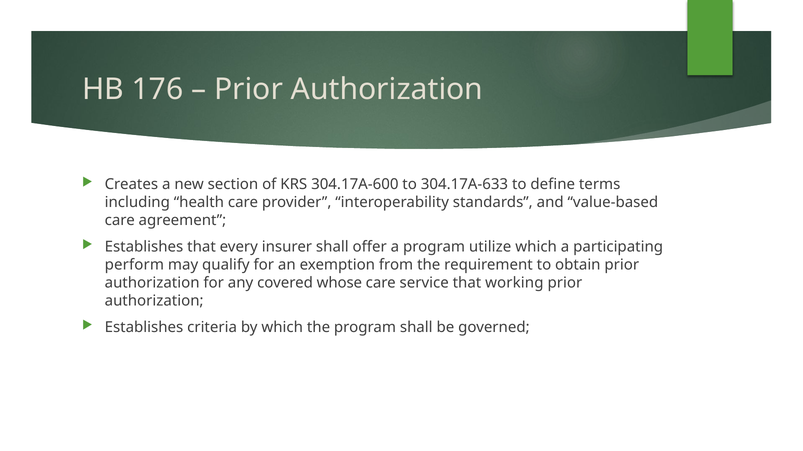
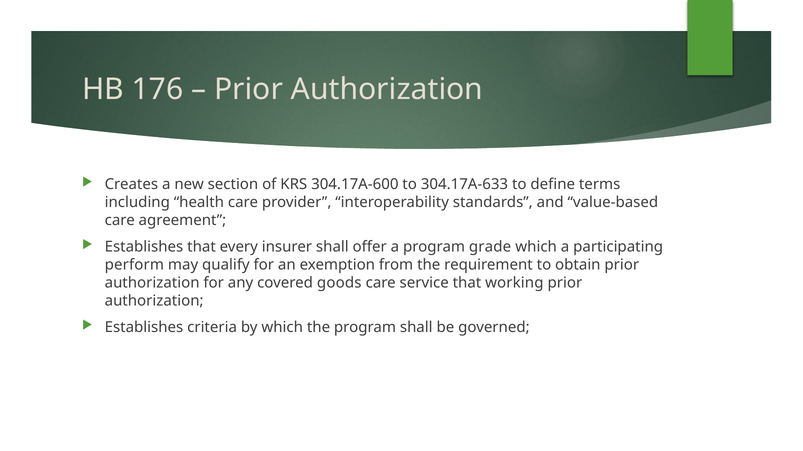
utilize: utilize -> grade
whose: whose -> goods
